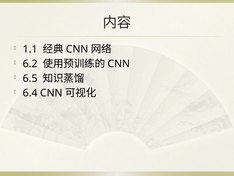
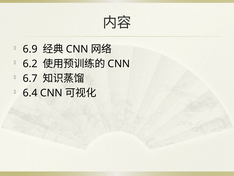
1.1: 1.1 -> 6.9
6.5: 6.5 -> 6.7
